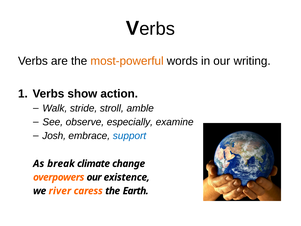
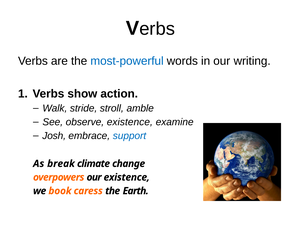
most-powerful colour: orange -> blue
observe especially: especially -> existence
river: river -> book
